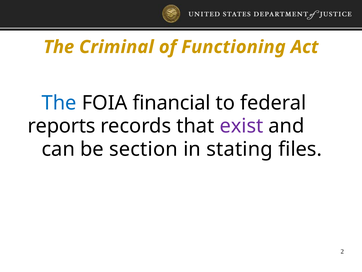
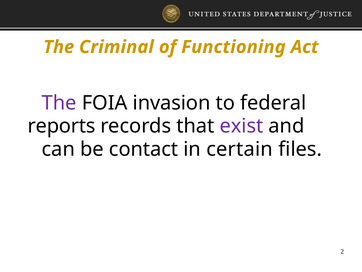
The at (59, 103) colour: blue -> purple
financial: financial -> invasion
section: section -> contact
stating: stating -> certain
